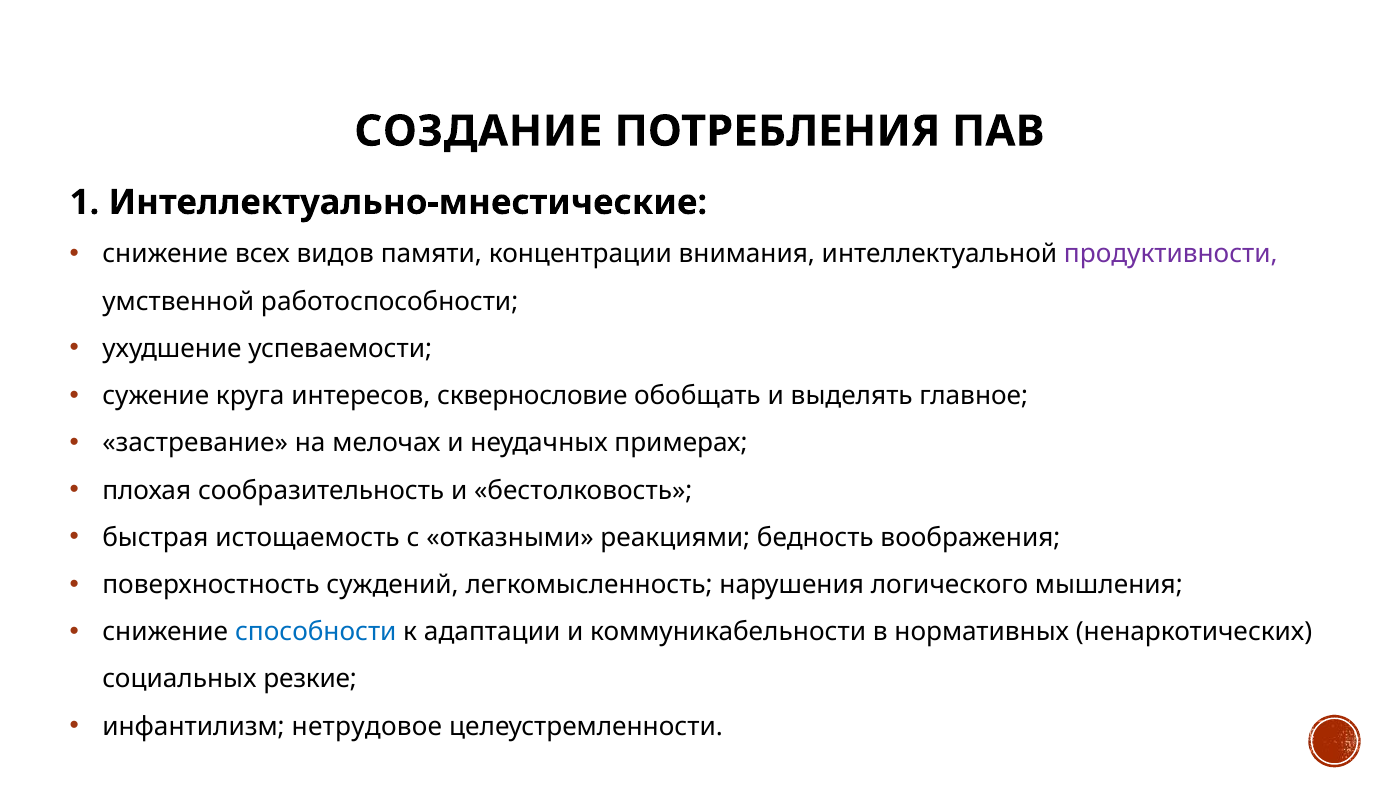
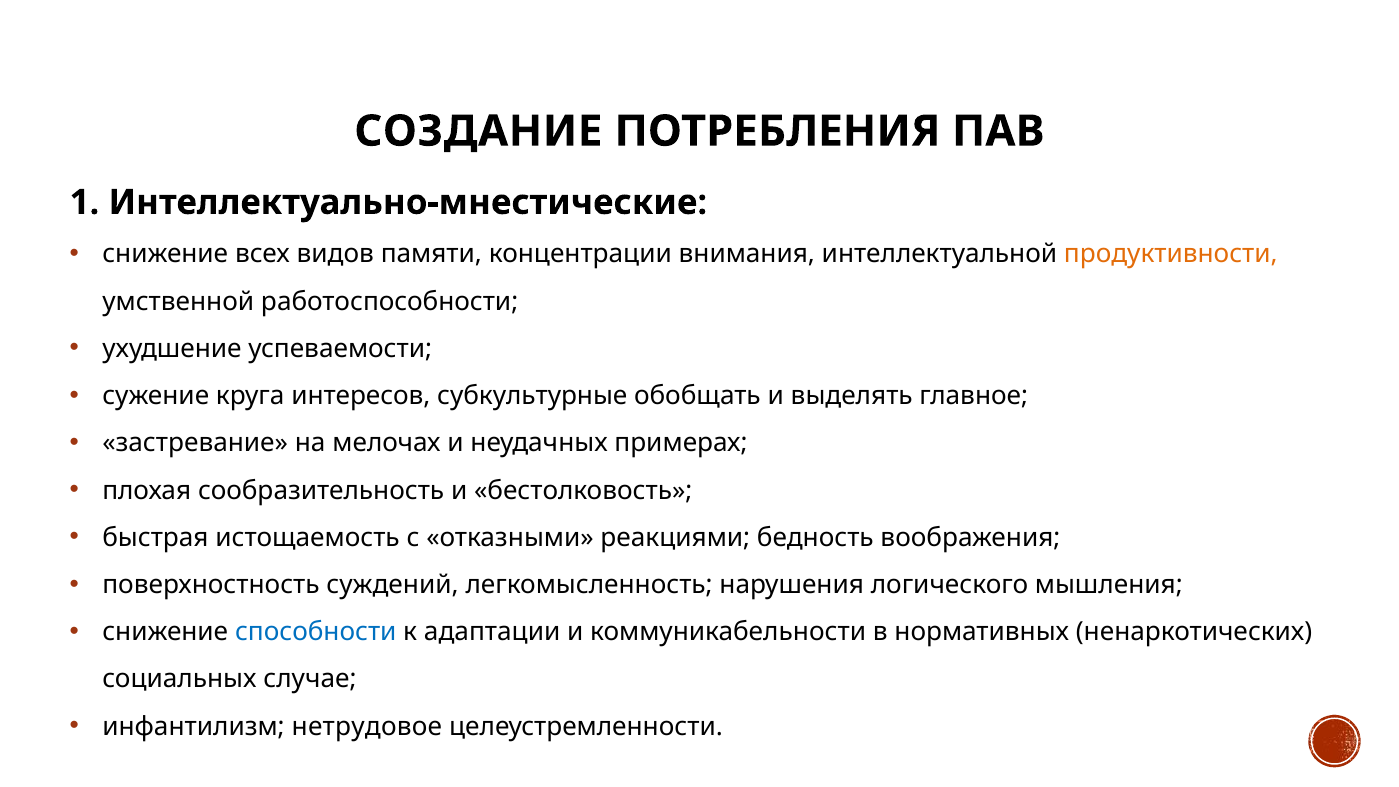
продуктивности colour: purple -> orange
сквернословие: сквернословие -> субкультурные
резкие: резкие -> случае
